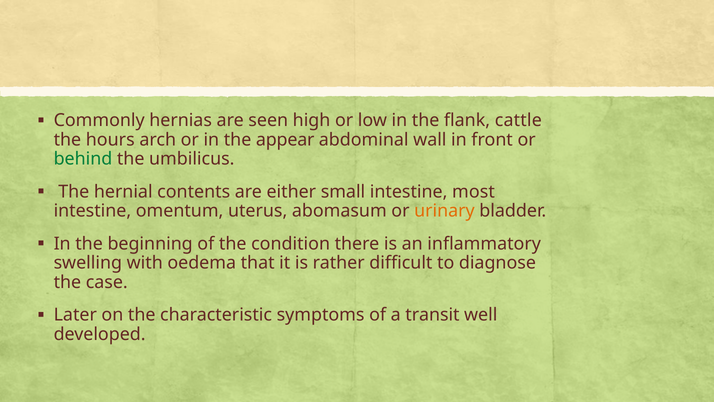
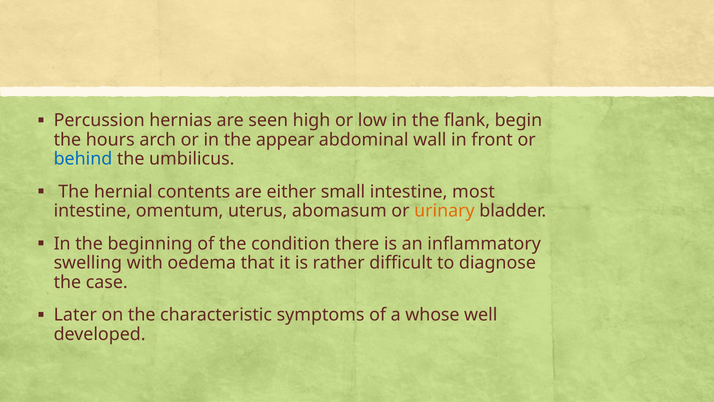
Commonly: Commonly -> Percussion
cattle: cattle -> begin
behind colour: green -> blue
transit: transit -> whose
